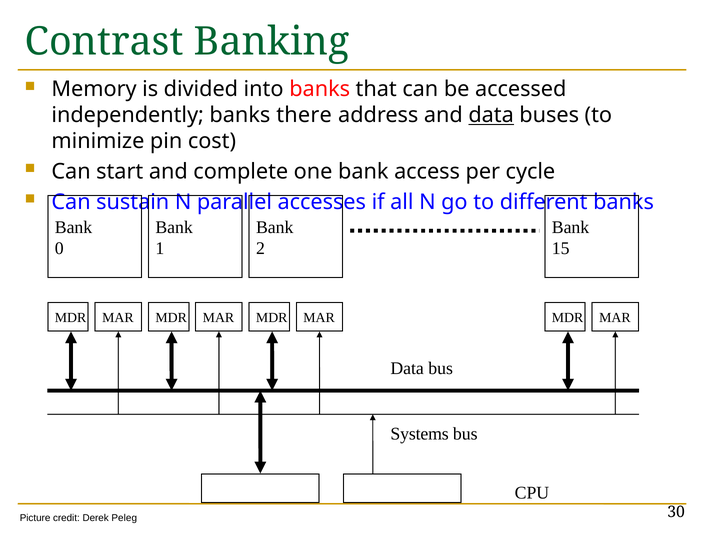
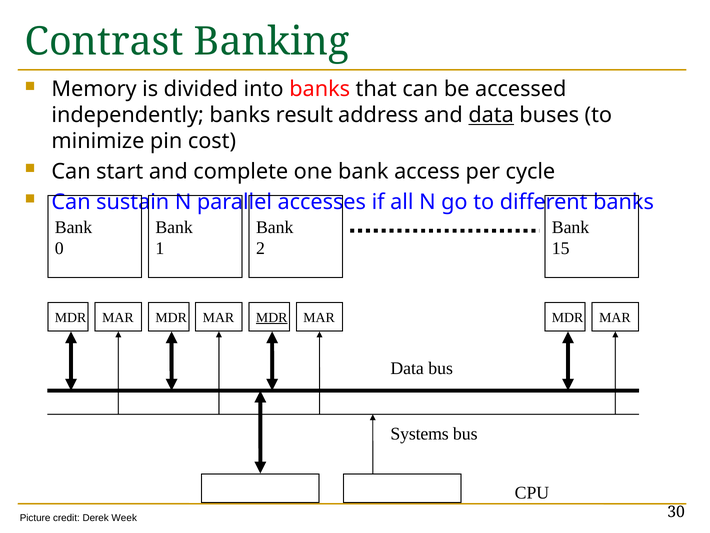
there: there -> result
MDR at (272, 317) underline: none -> present
Peleg: Peleg -> Week
